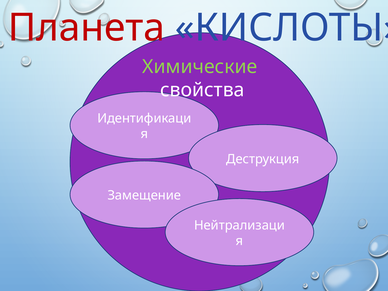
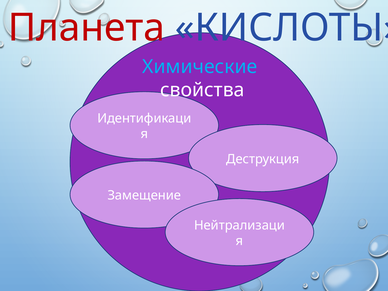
Химические colour: light green -> light blue
